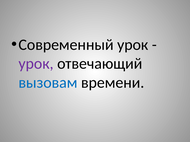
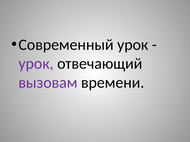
вызовам colour: blue -> purple
